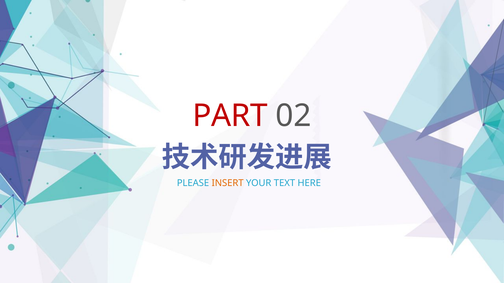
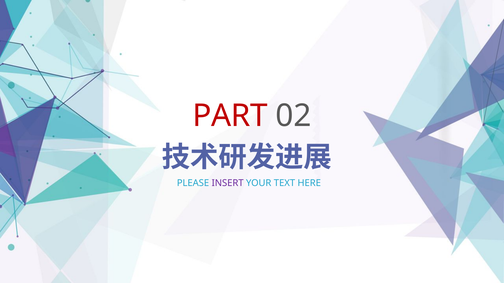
INSERT colour: orange -> purple
